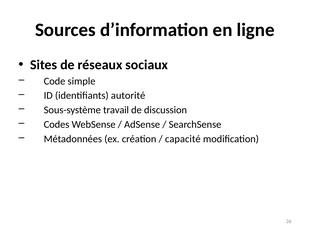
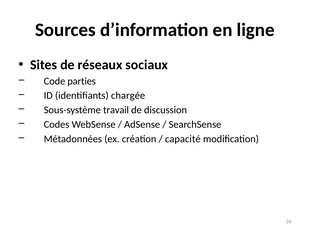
simple: simple -> parties
autorité: autorité -> chargée
